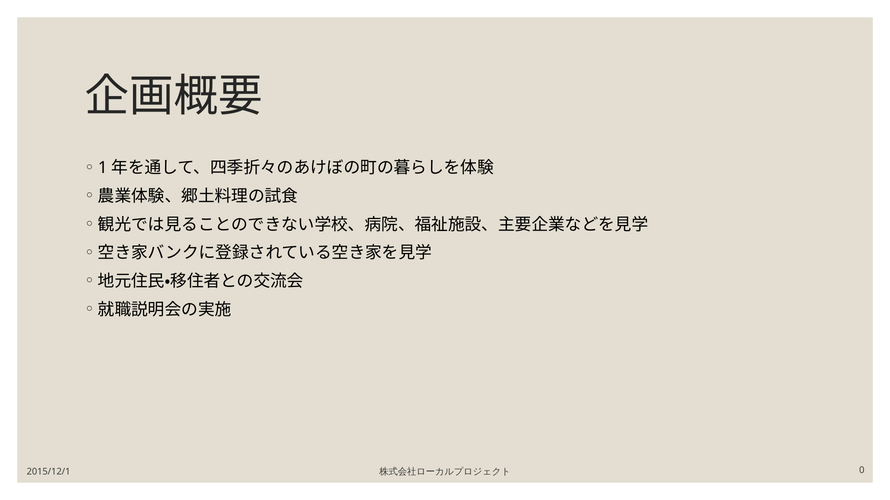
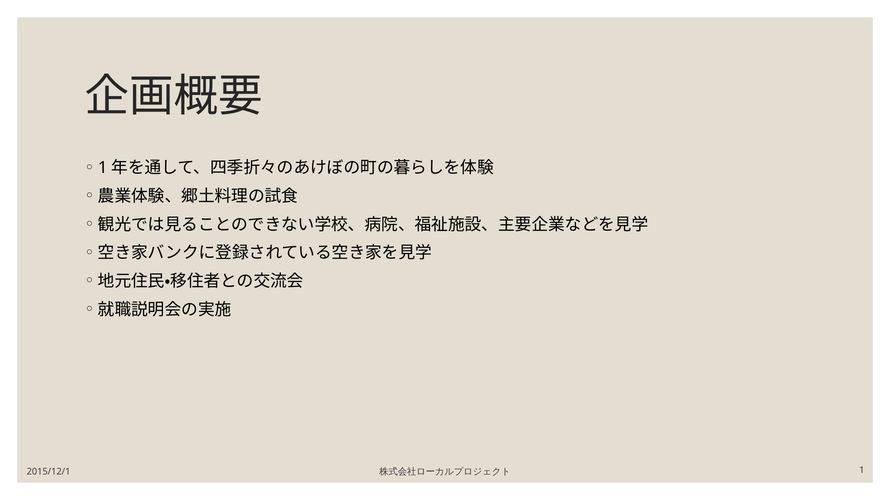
0: 0 -> 1
